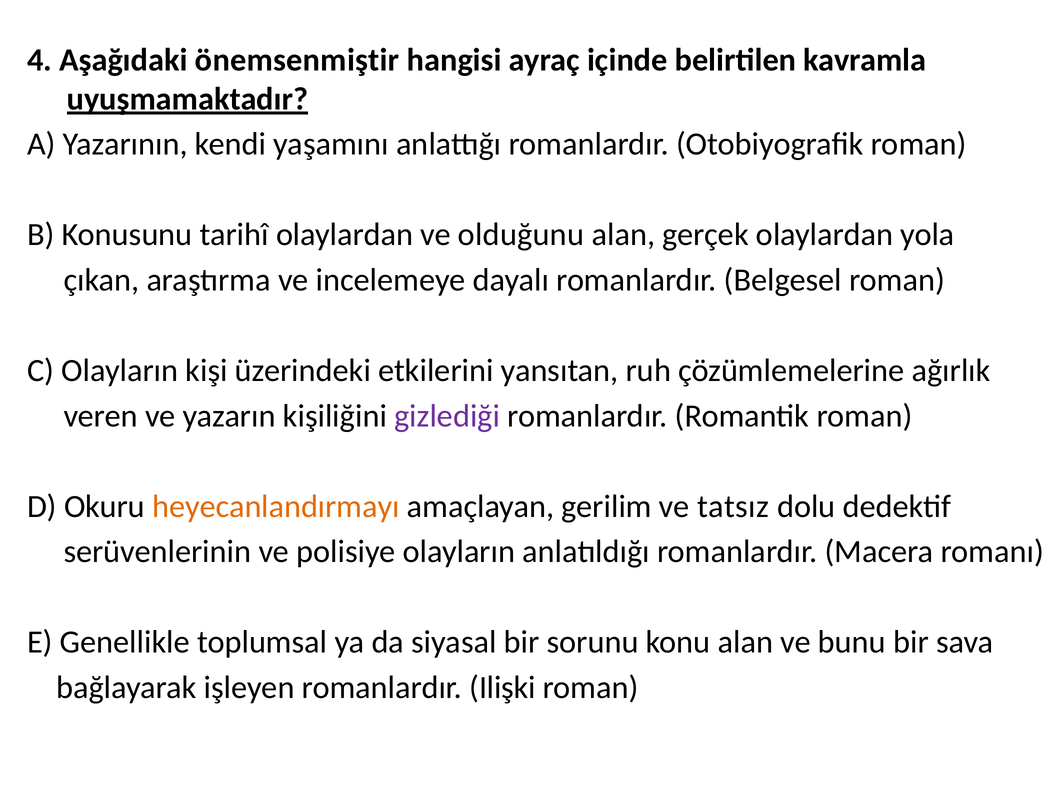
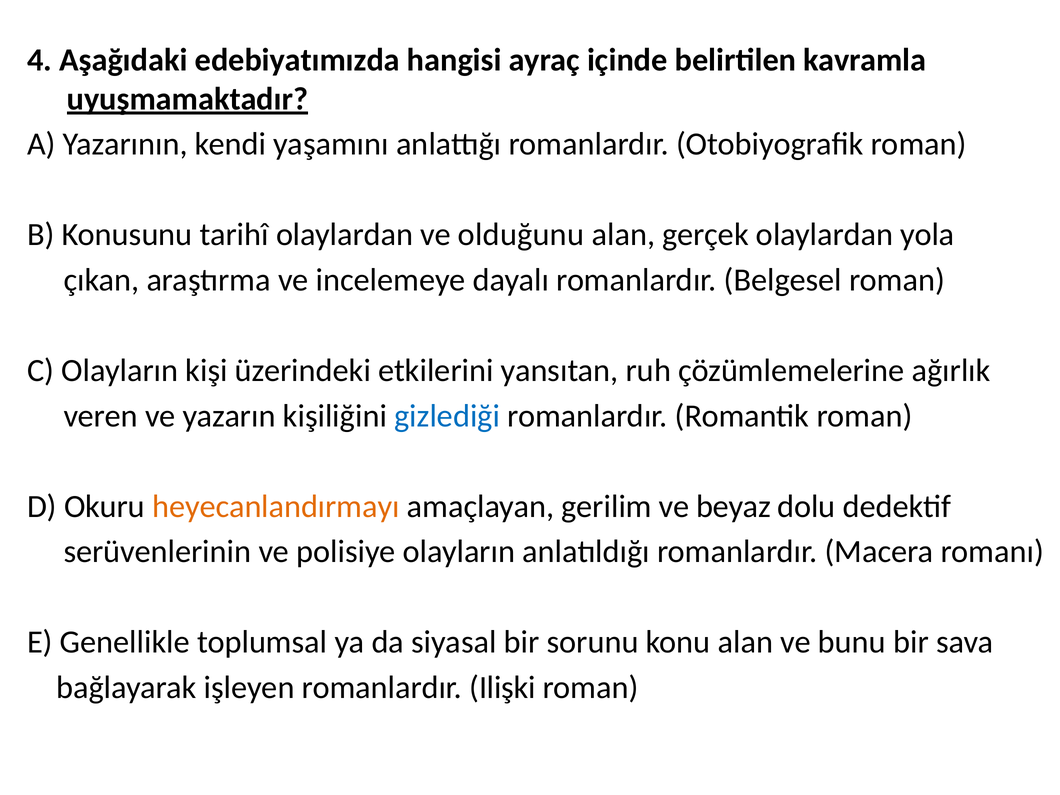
önemsenmiştir: önemsenmiştir -> edebiyatımızda
gizlediği colour: purple -> blue
tatsız: tatsız -> beyaz
